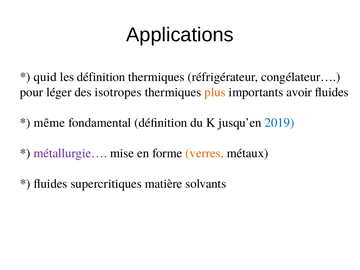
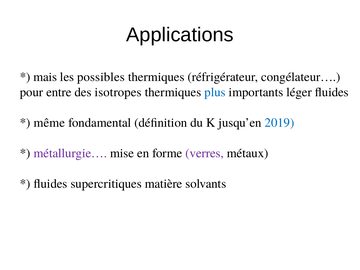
quid: quid -> mais
les définition: définition -> possibles
léger: léger -> entre
plus colour: orange -> blue
avoir: avoir -> léger
verres colour: orange -> purple
